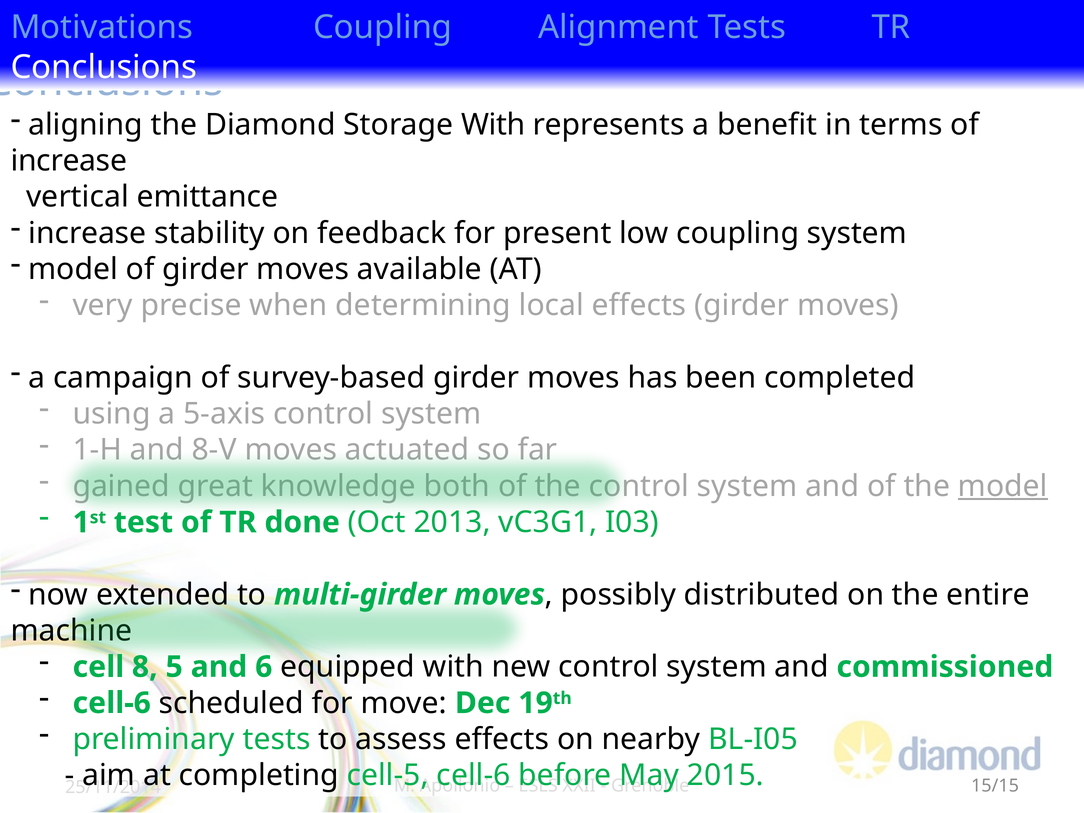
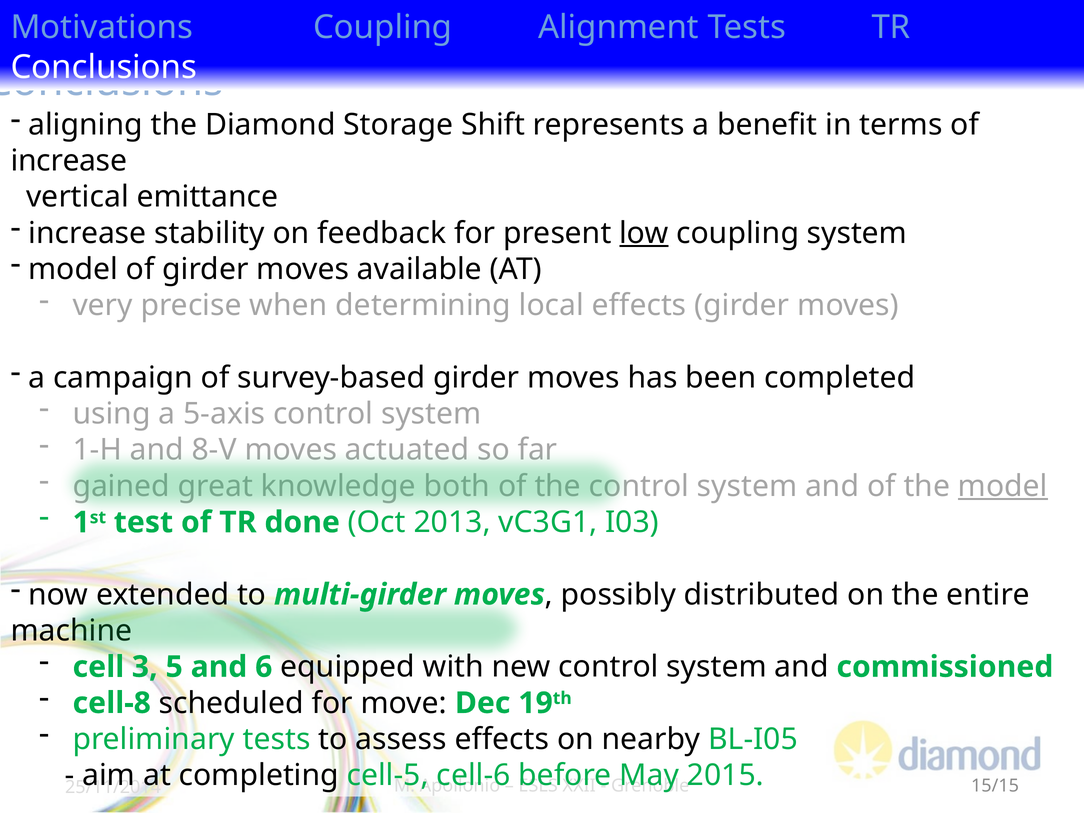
Storage With: With -> Shift
low underline: none -> present
8: 8 -> 3
cell-6 at (112, 703): cell-6 -> cell-8
